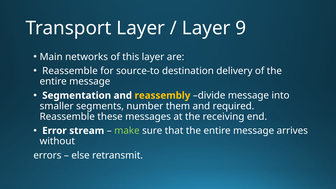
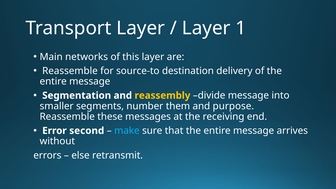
9: 9 -> 1
required: required -> purpose
stream: stream -> second
make colour: light green -> light blue
